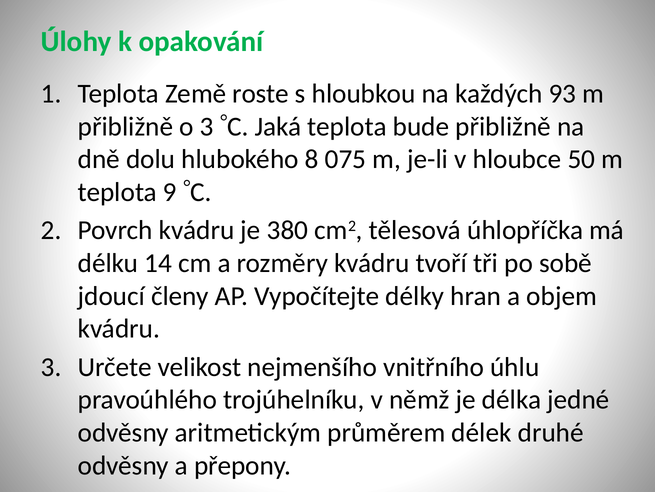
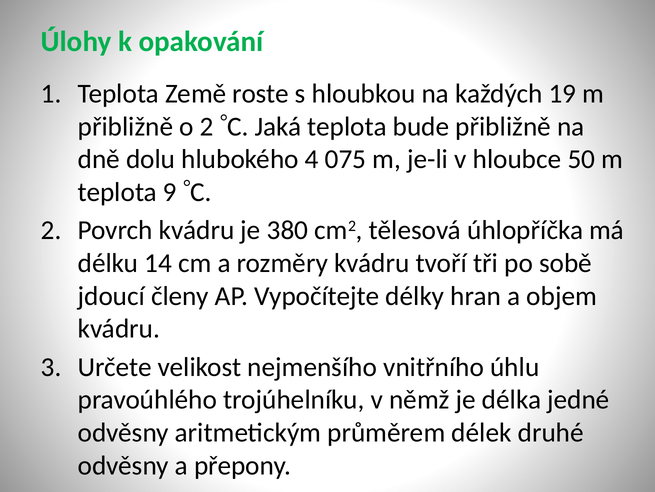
93: 93 -> 19
o 3: 3 -> 2
8: 8 -> 4
